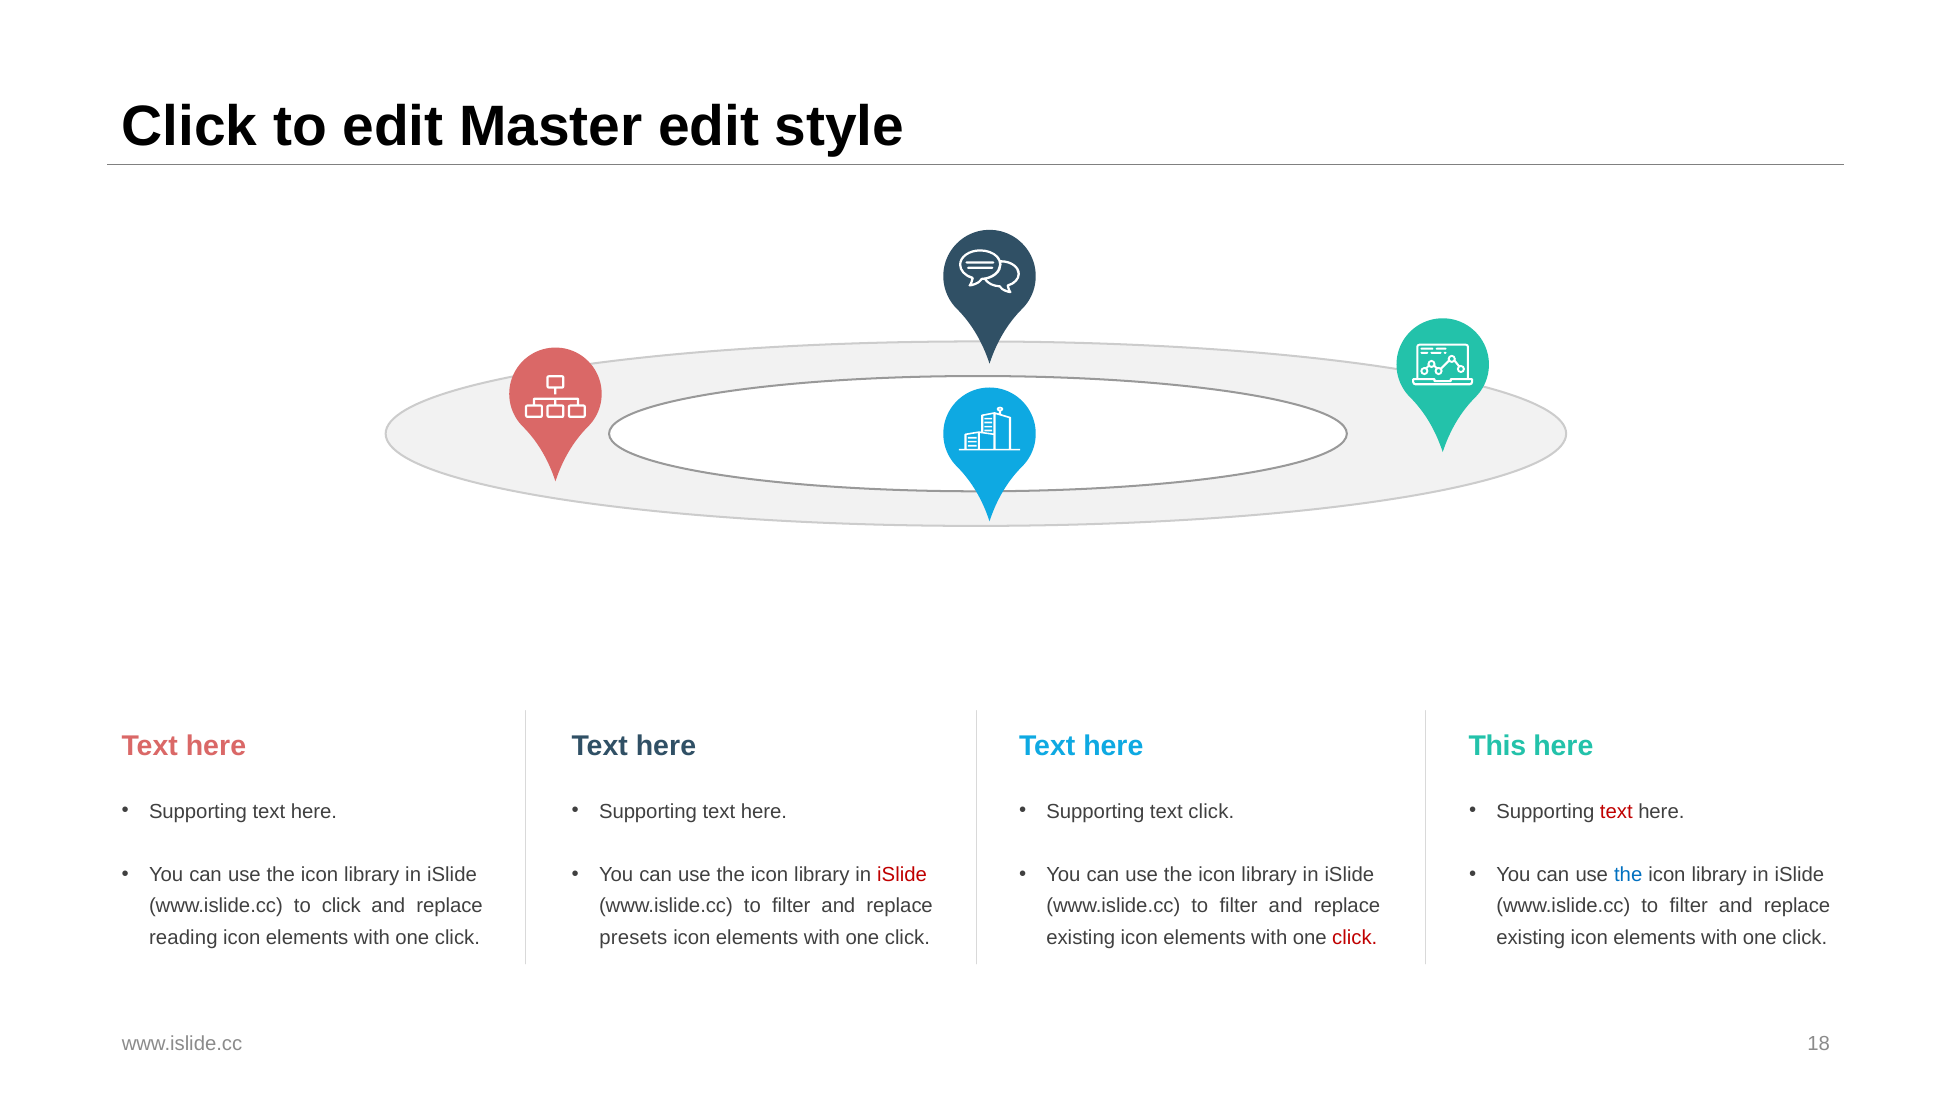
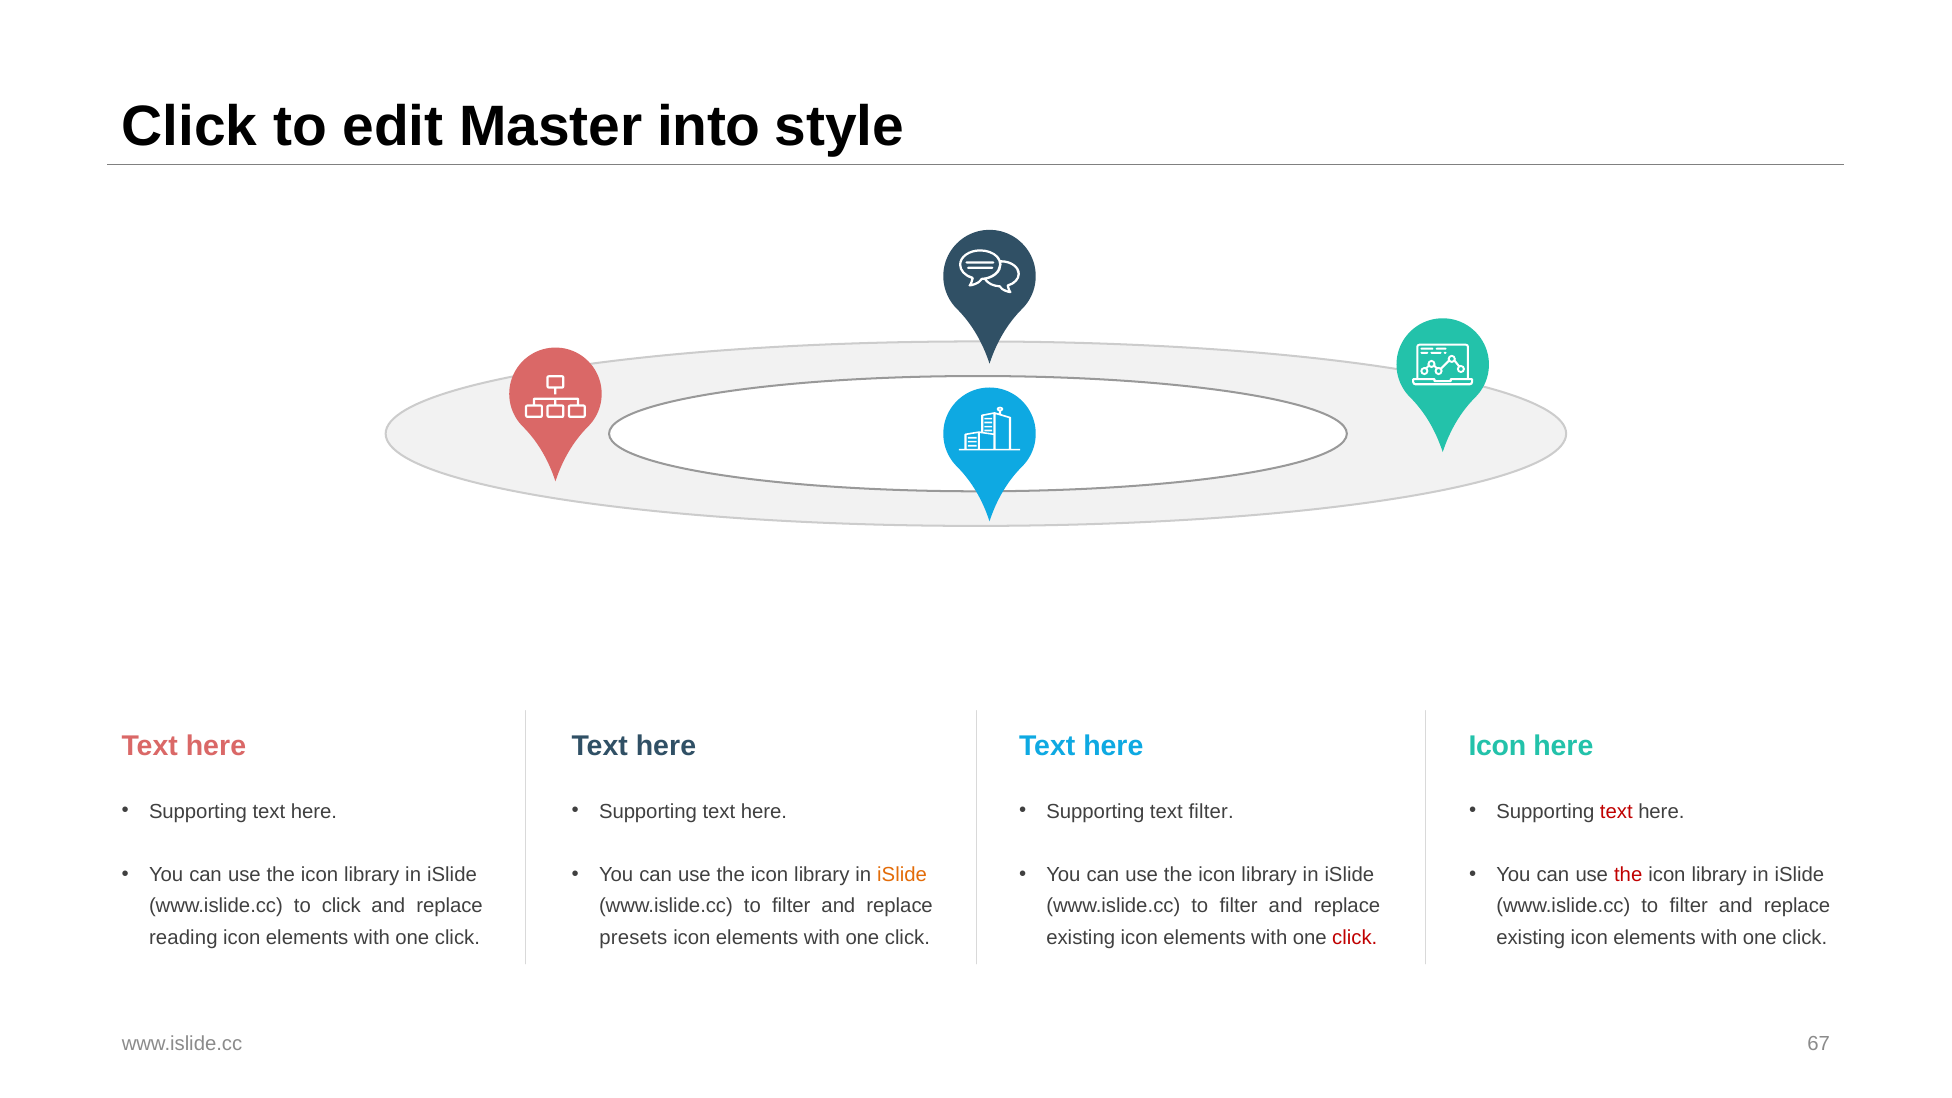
Master edit: edit -> into
This at (1497, 746): This -> Icon
text click: click -> filter
iSlide at (902, 874) colour: red -> orange
the at (1628, 874) colour: blue -> red
18: 18 -> 67
